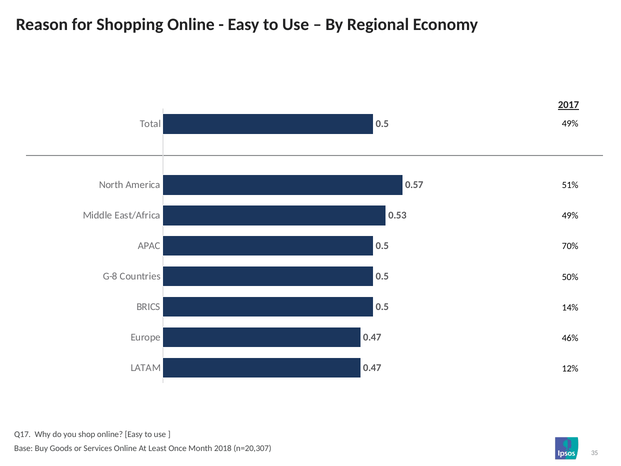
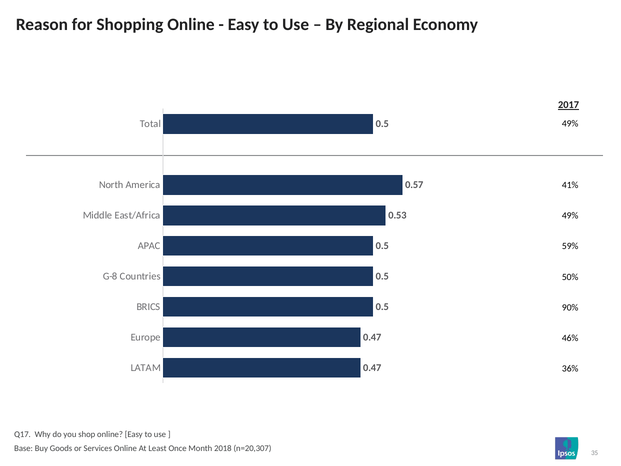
51%: 51% -> 41%
70%: 70% -> 59%
14%: 14% -> 90%
12%: 12% -> 36%
